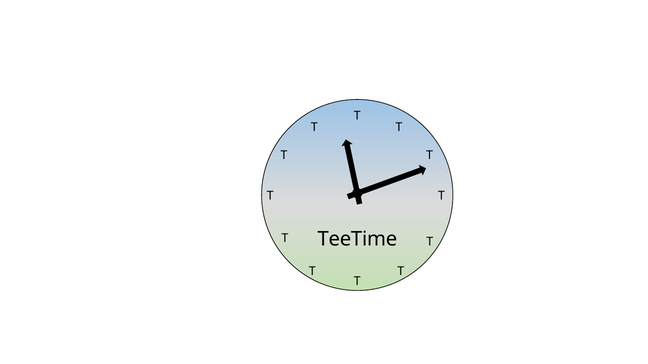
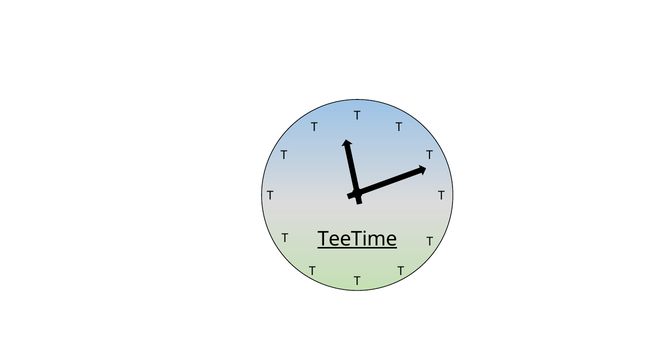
TeeTime underline: none -> present
